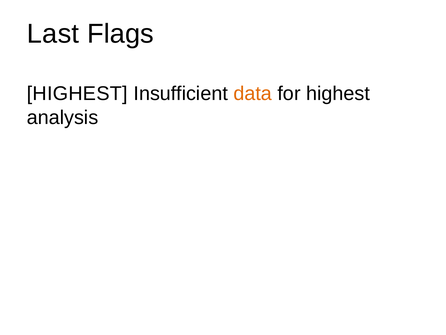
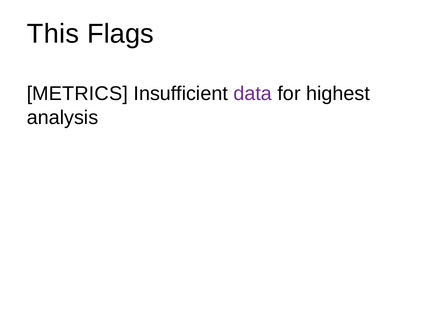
Last: Last -> This
HIGHEST at (77, 94): HIGHEST -> METRICS
data colour: orange -> purple
